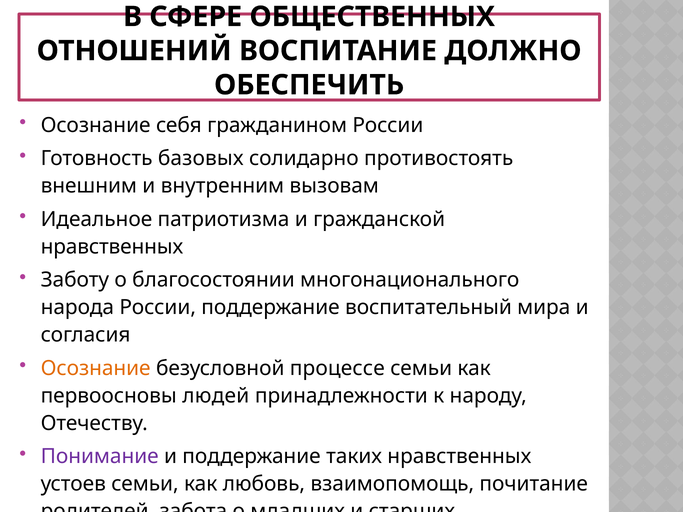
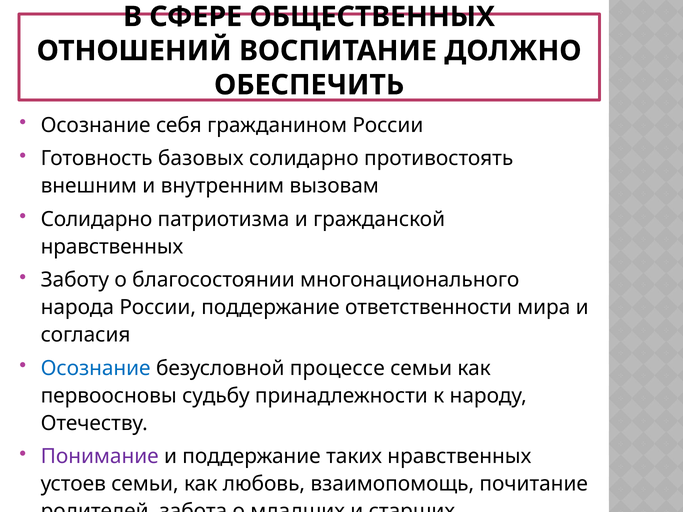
Идеальное at (96, 219): Идеальное -> Солидарно
воспитательный: воспитательный -> ответственности
Осознание at (96, 368) colour: orange -> blue
людей: людей -> судьбу
